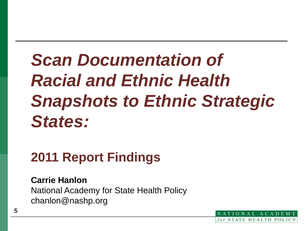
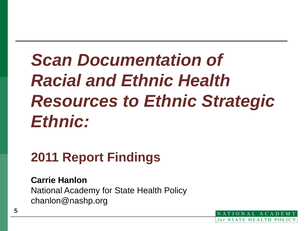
Snapshots: Snapshots -> Resources
States at (60, 122): States -> Ethnic
